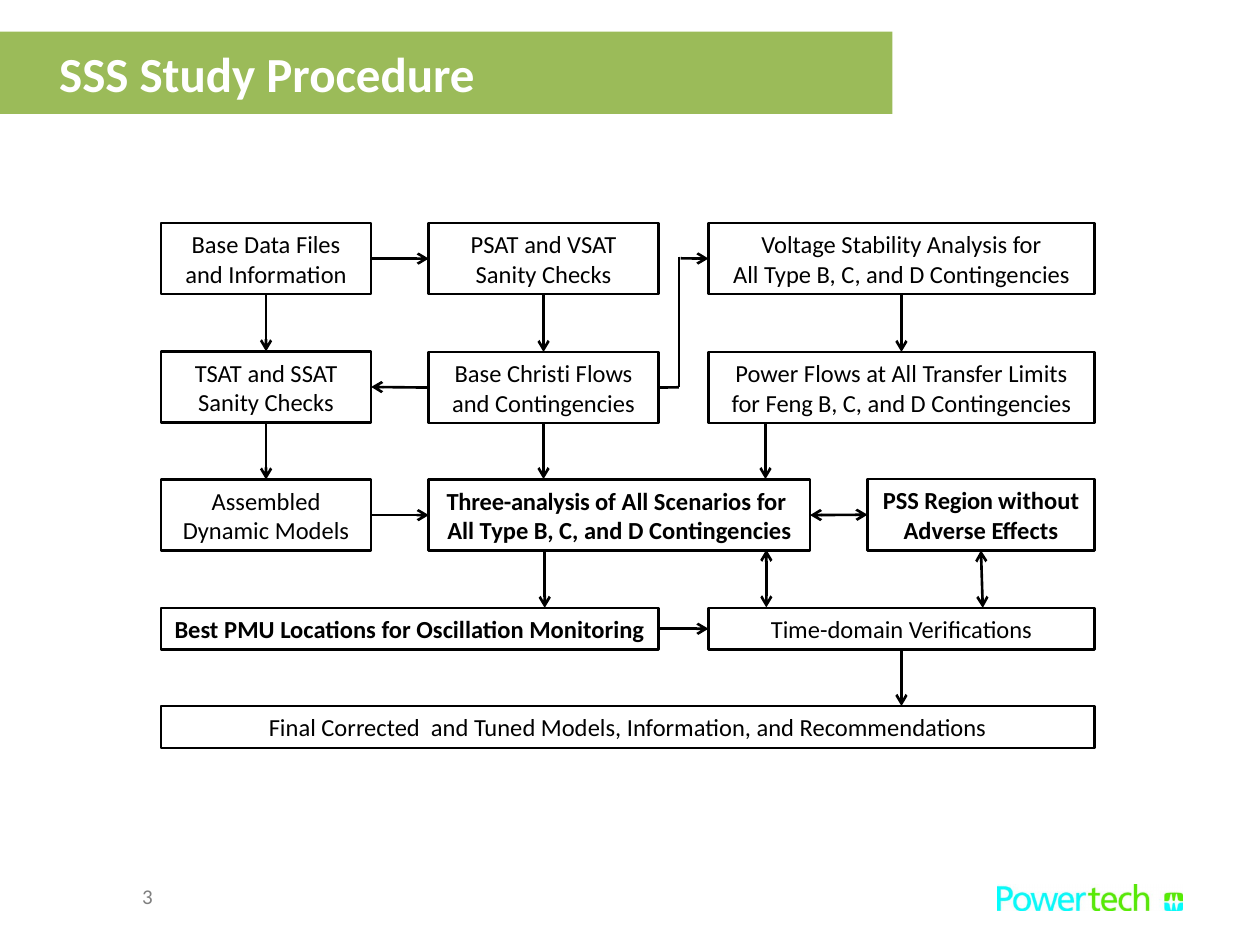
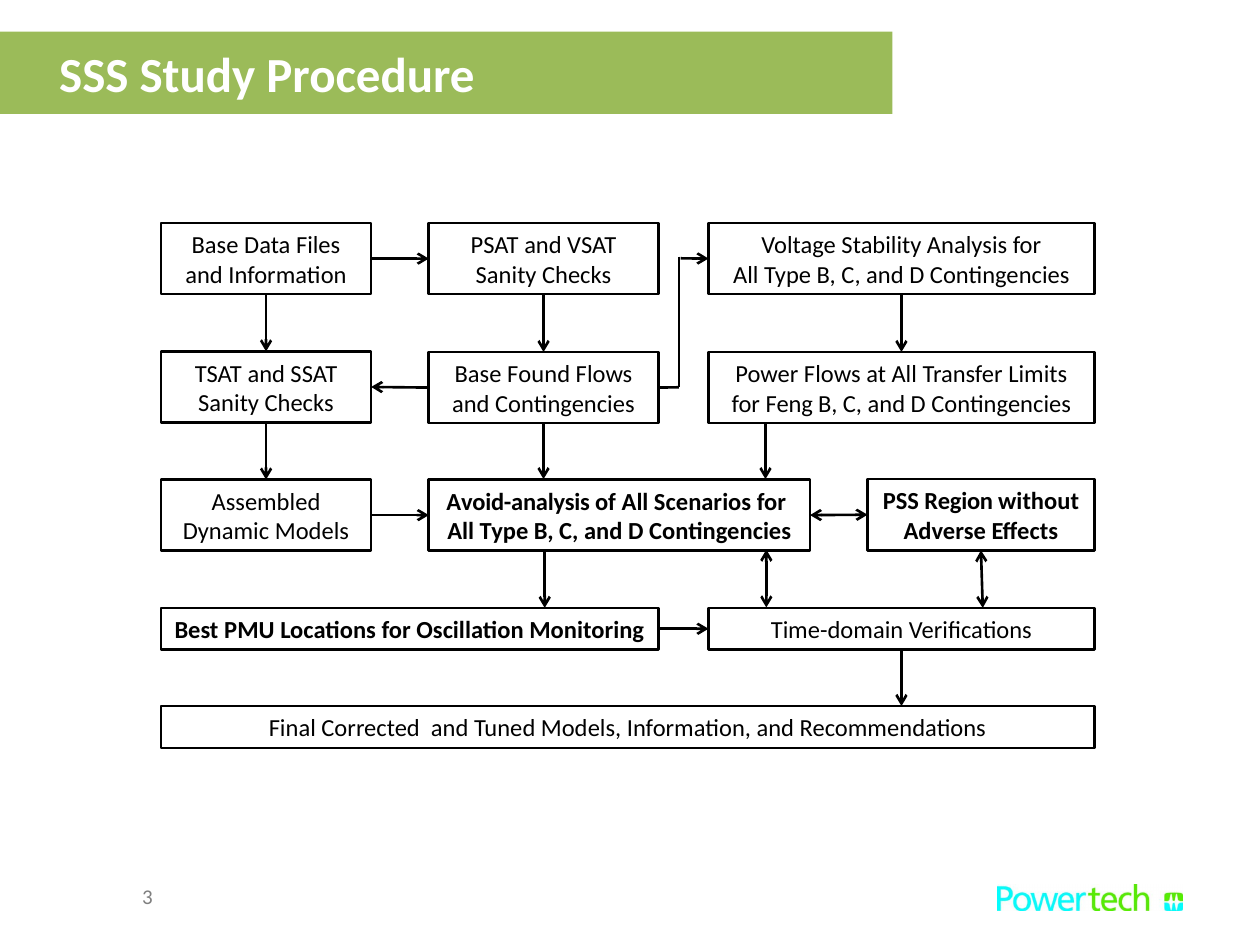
Christi: Christi -> Found
Three-analysis: Three-analysis -> Avoid-analysis
